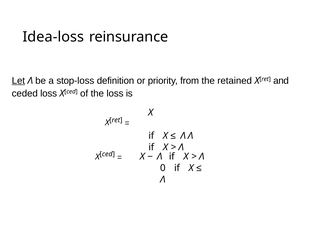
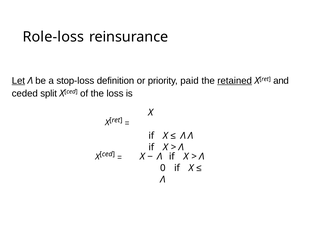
Idea-loss: Idea-loss -> Role-loss
from: from -> paid
retained underline: none -> present
ceded loss: loss -> split
